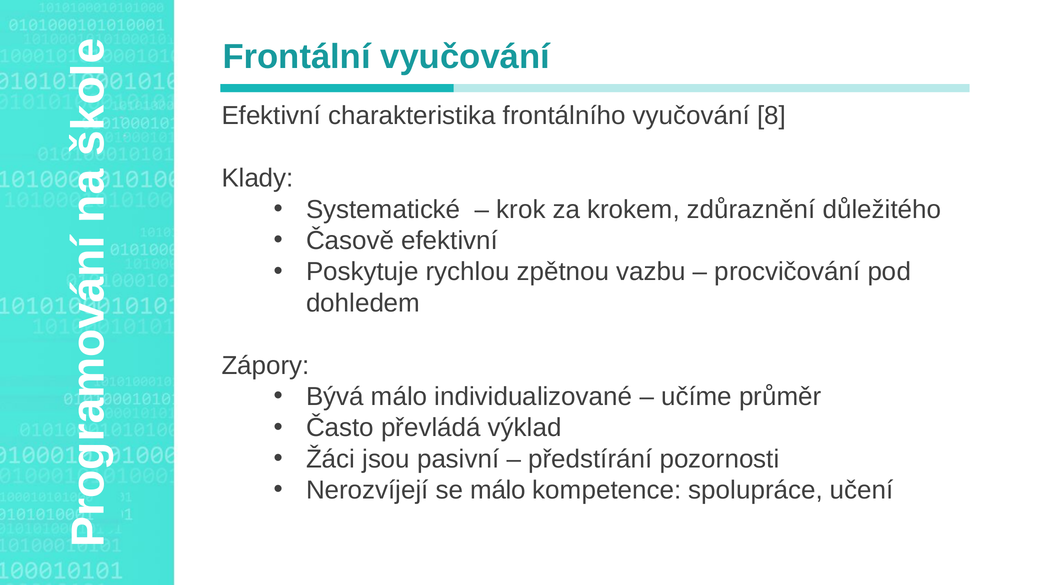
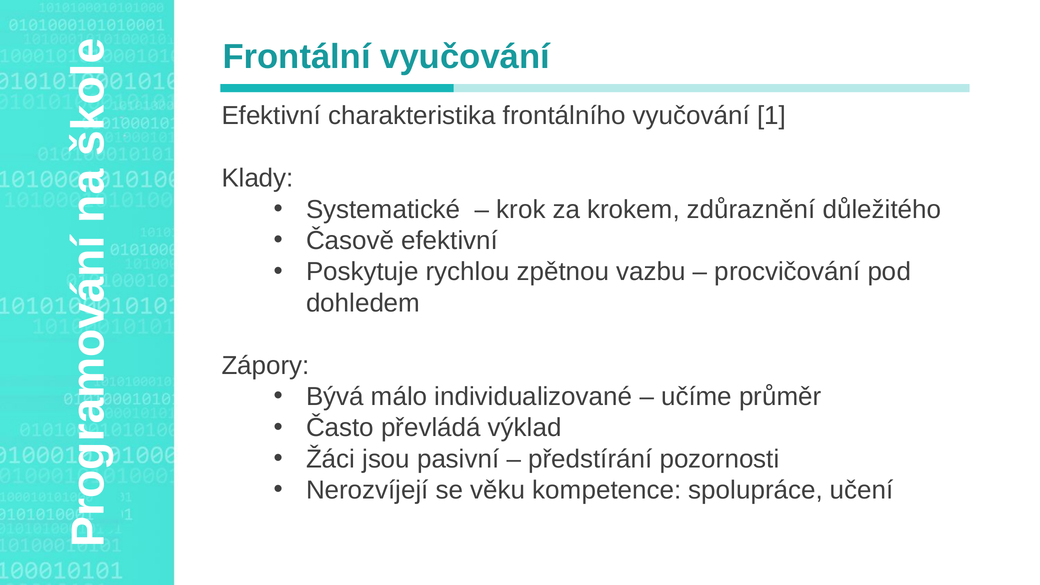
8: 8 -> 1
se málo: málo -> věku
